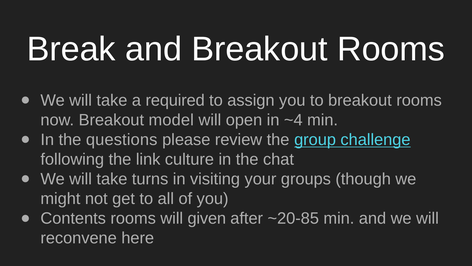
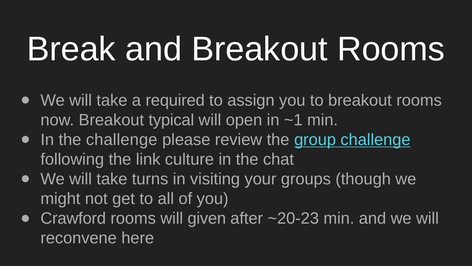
model: model -> typical
~4: ~4 -> ~1
the questions: questions -> challenge
Contents: Contents -> Crawford
~20-85: ~20-85 -> ~20-23
